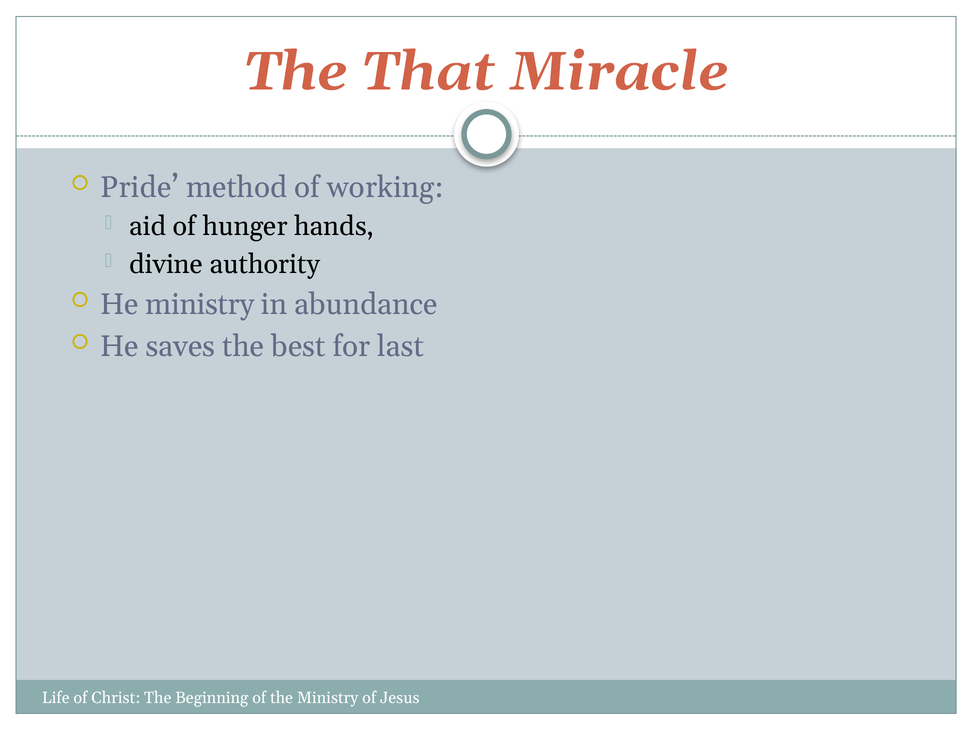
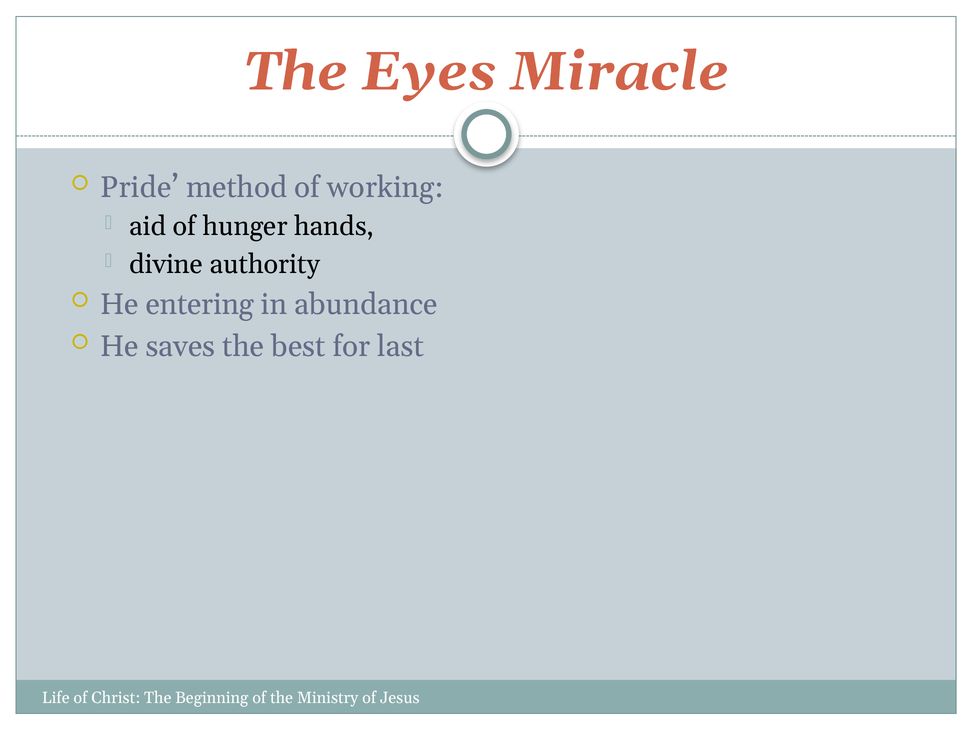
That: That -> Eyes
He ministry: ministry -> entering
